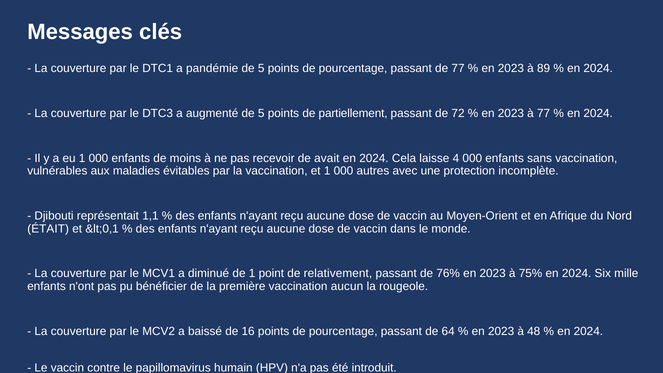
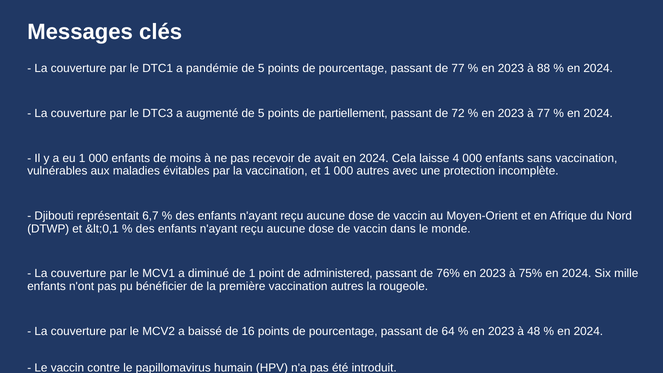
89: 89 -> 88
1,1: 1,1 -> 6,7
ÉTAIT: ÉTAIT -> DTWP
relativement: relativement -> administered
vaccination aucun: aucun -> autres
